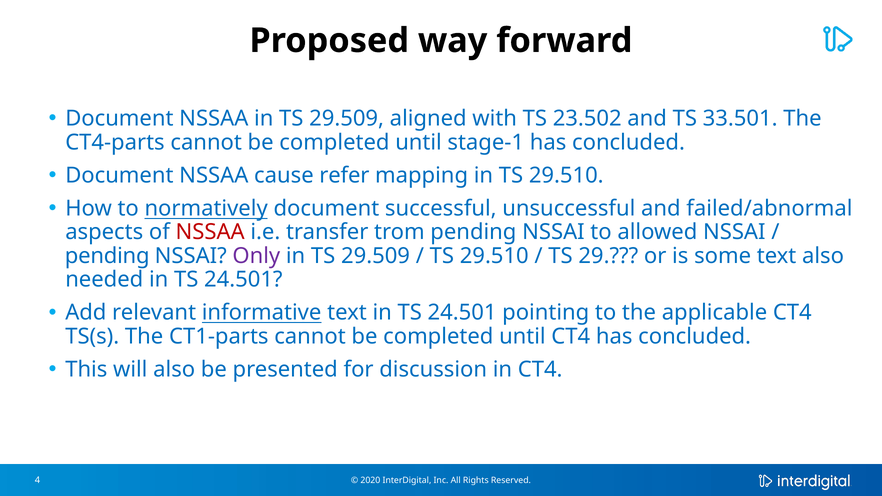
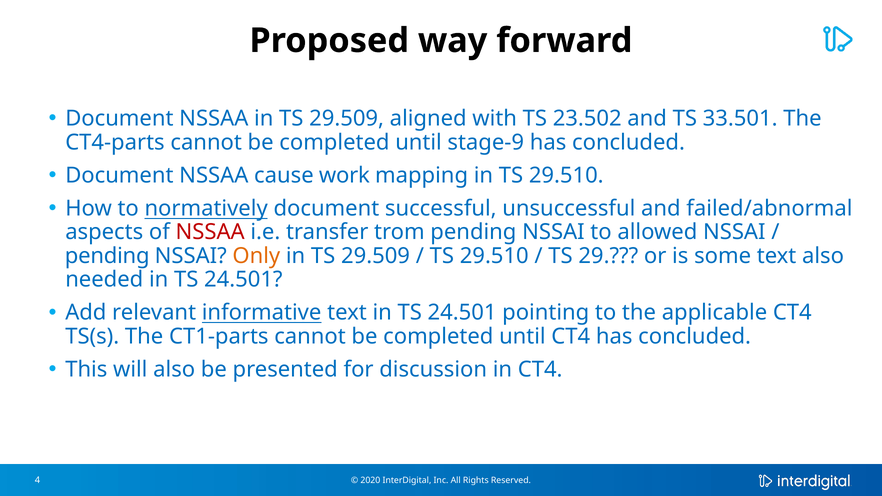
stage-1: stage-1 -> stage-9
refer: refer -> work
Only colour: purple -> orange
